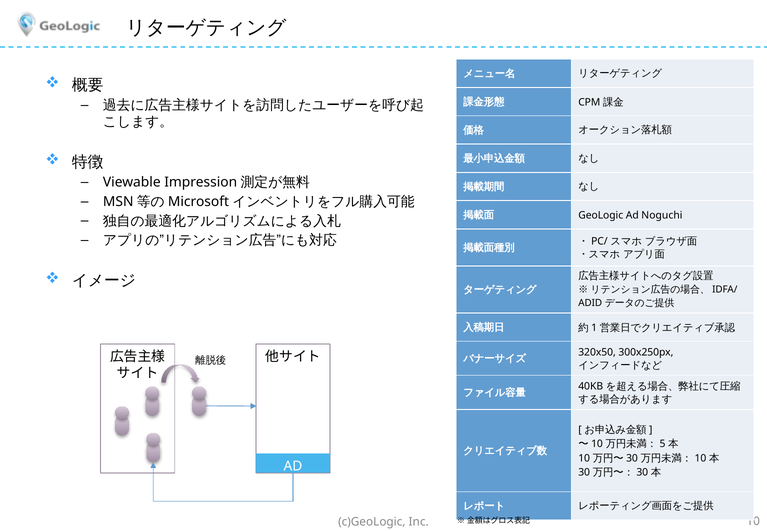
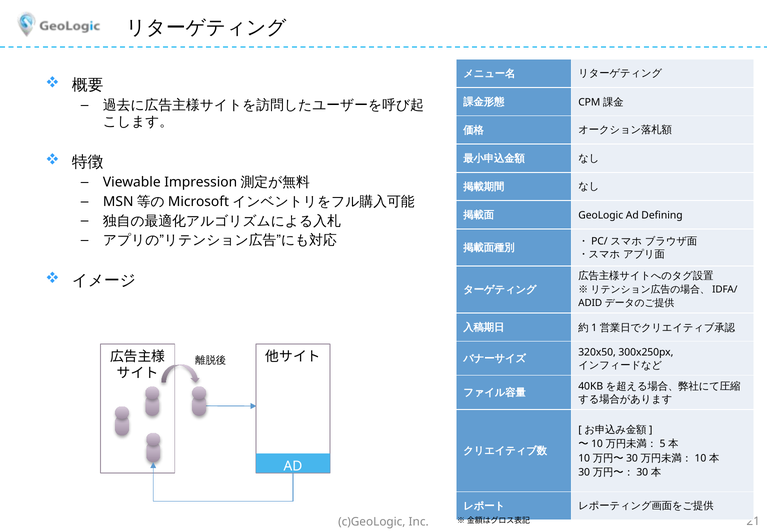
Noguchi: Noguchi -> Defining
Inc 10: 10 -> 21
